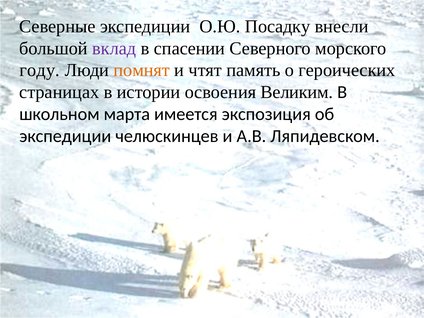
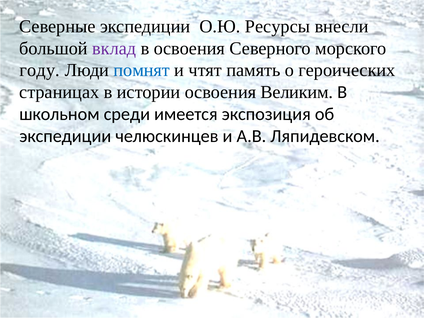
Посадку: Посадку -> Ресурсы
в спасении: спасении -> освоения
помнят colour: orange -> blue
марта: марта -> среди
